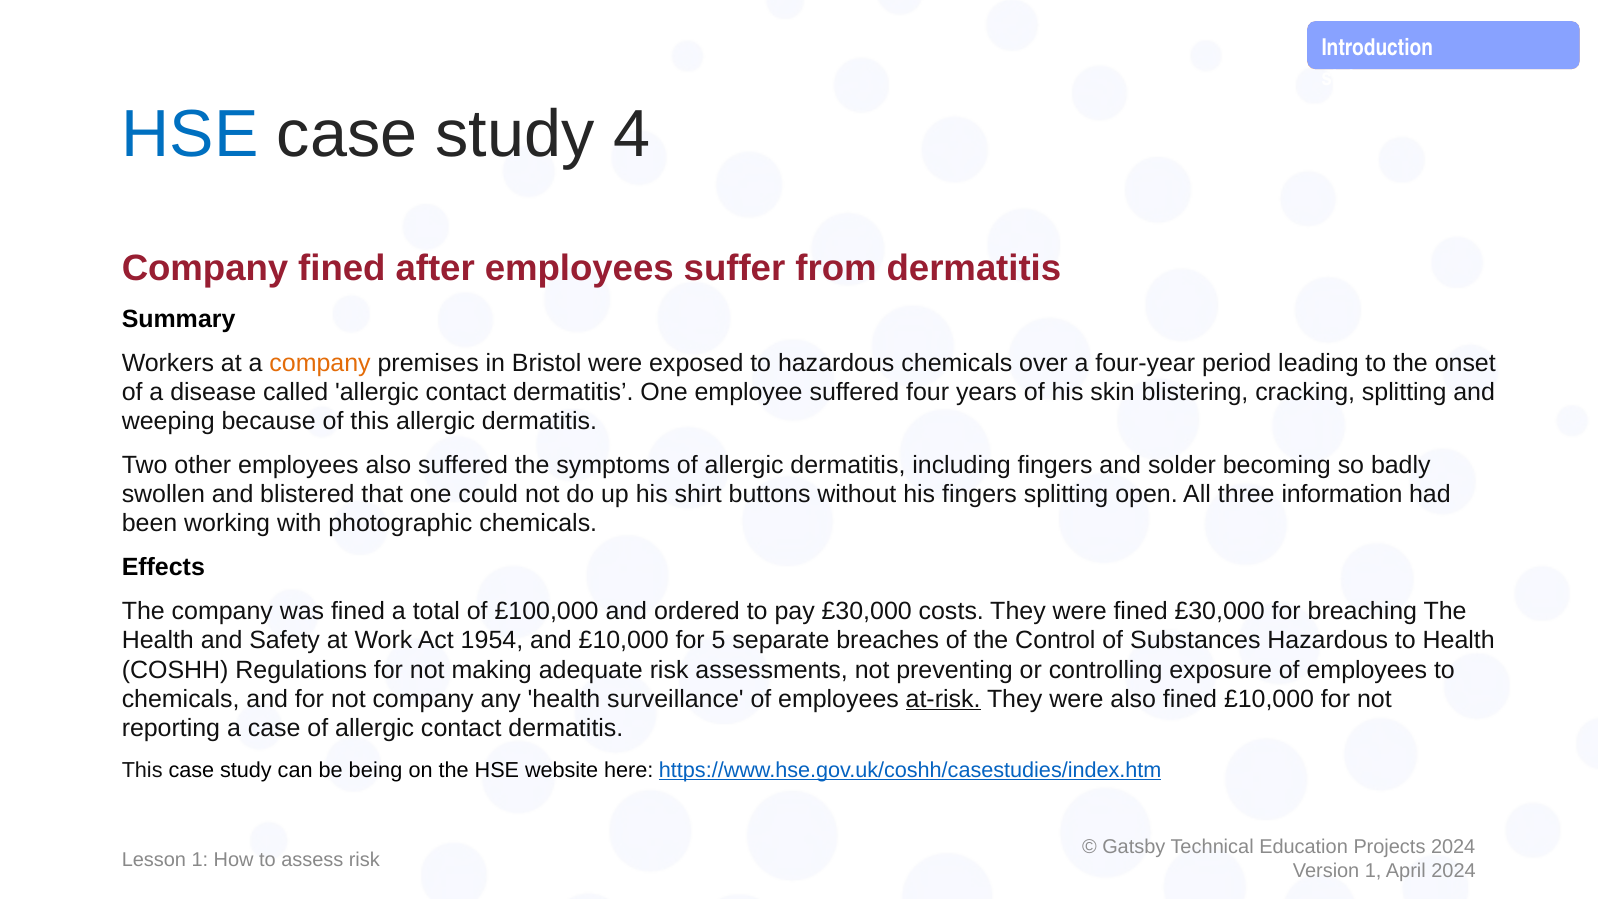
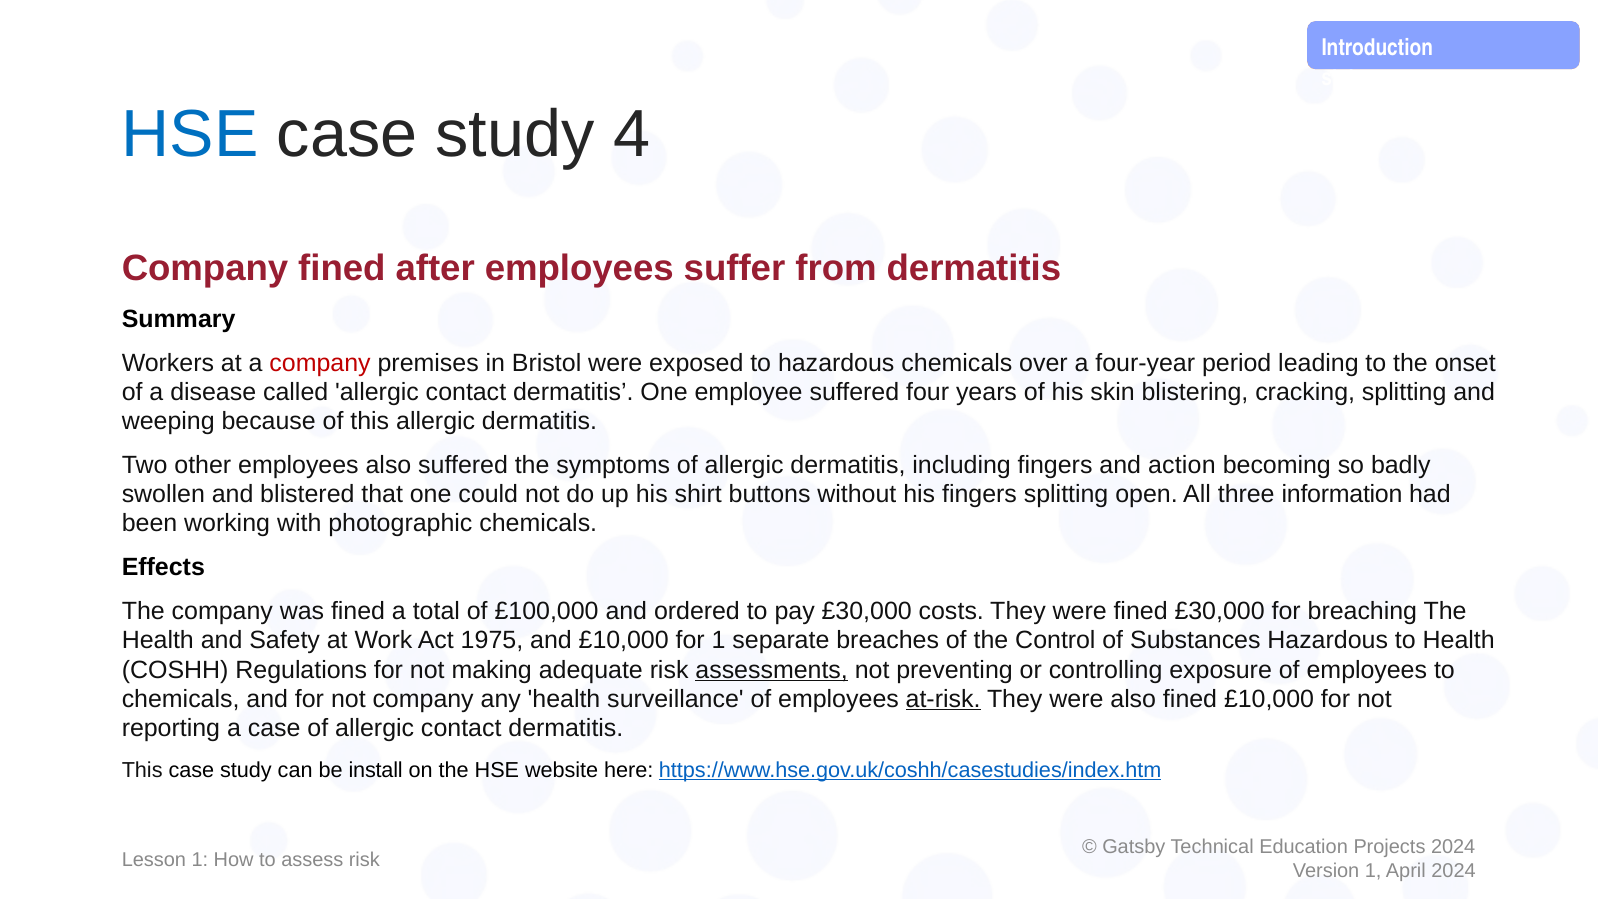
company at (320, 363) colour: orange -> red
solder: solder -> action
1954: 1954 -> 1975
for 5: 5 -> 1
assessments underline: none -> present
being: being -> install
